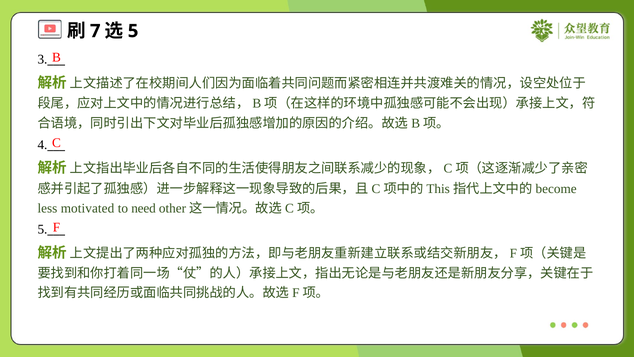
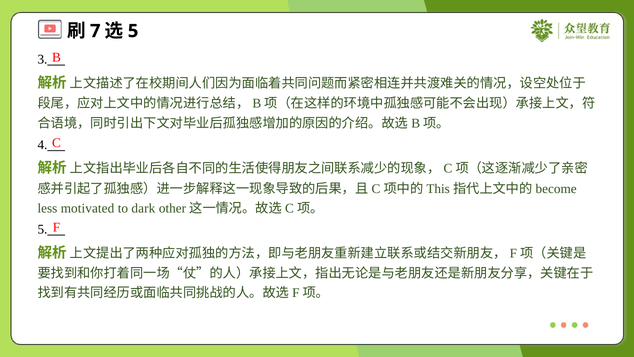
need: need -> dark
